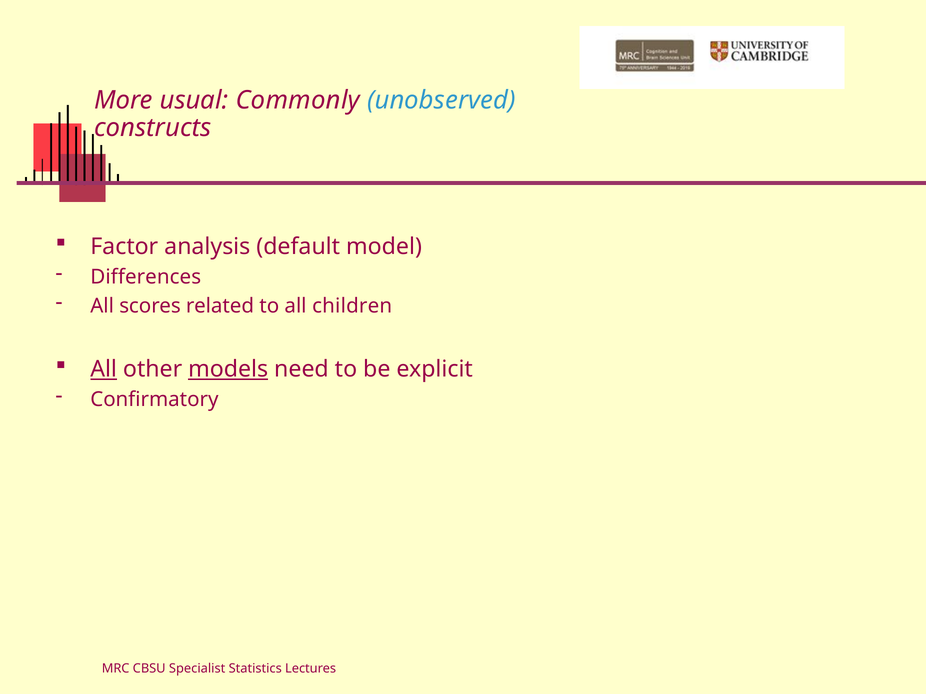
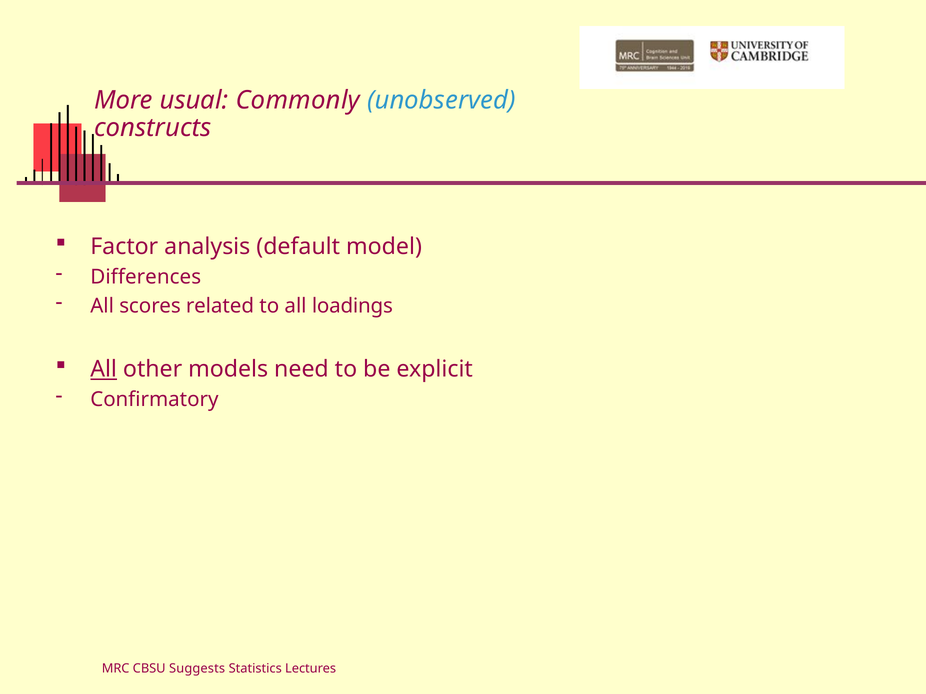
children: children -> loadings
models underline: present -> none
Specialist: Specialist -> Suggests
